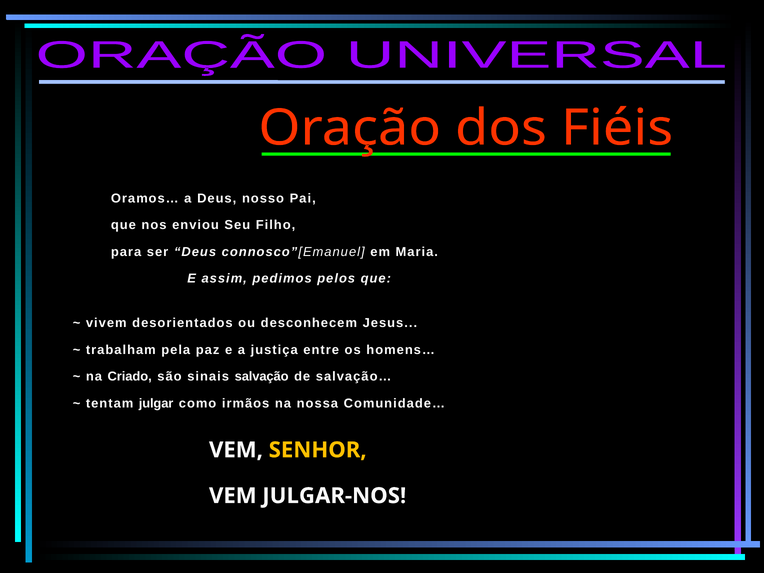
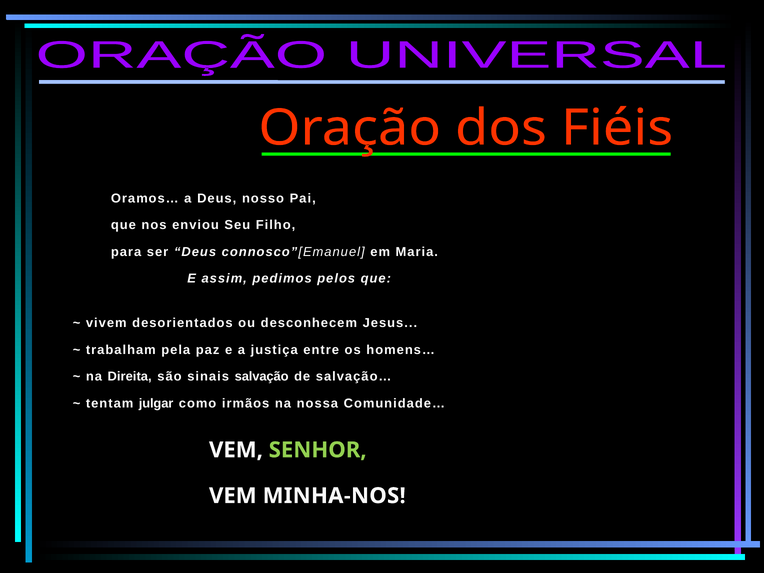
Criado: Criado -> Direita
SENHOR colour: yellow -> light green
JULGAR-NOS: JULGAR-NOS -> MINHA-NOS
